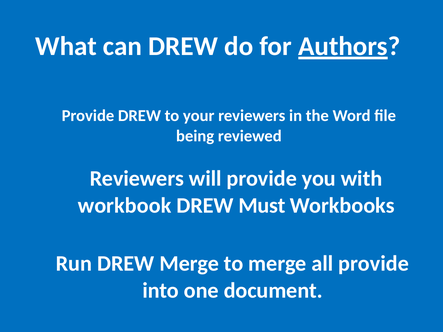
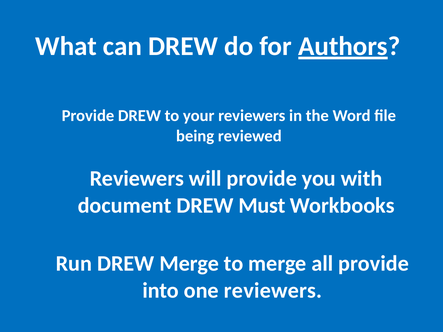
workbook: workbook -> document
one document: document -> reviewers
